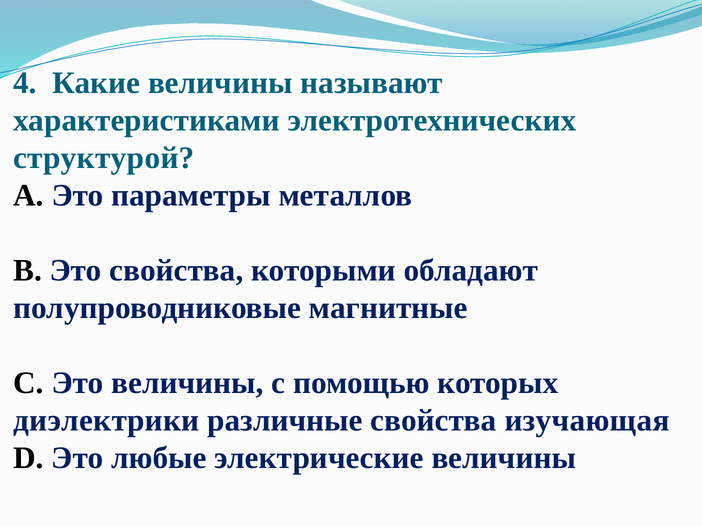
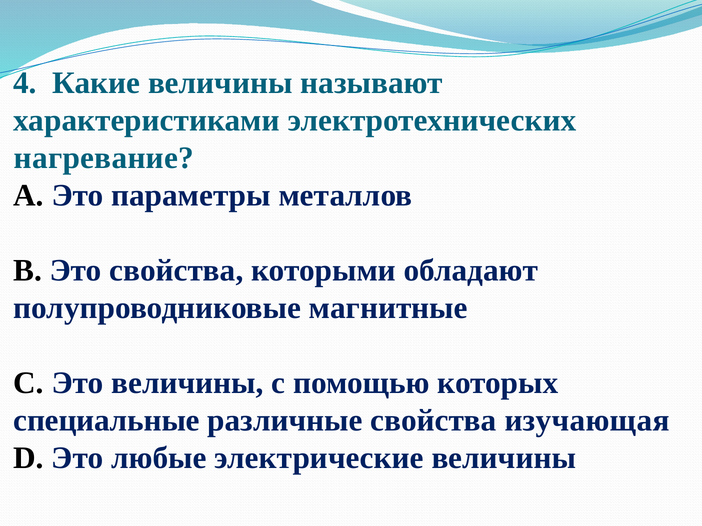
структурой: структурой -> нагревание
диэлектрики: диэлектрики -> специальные
